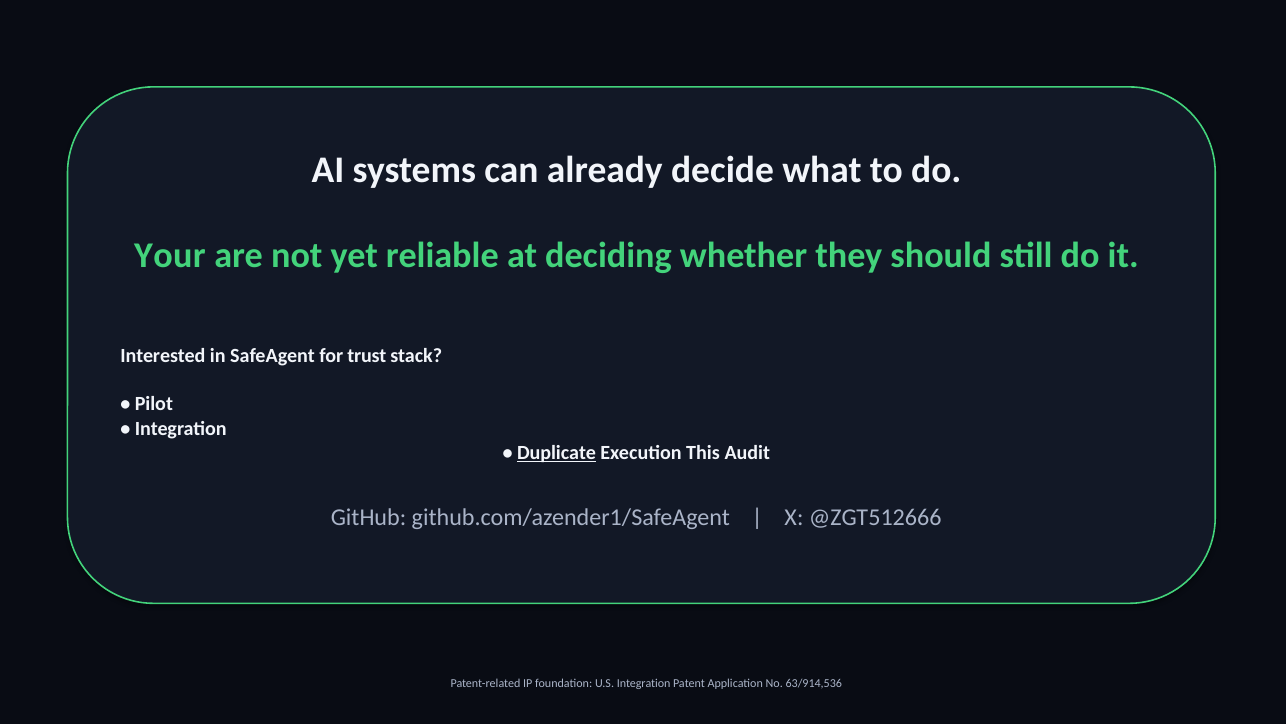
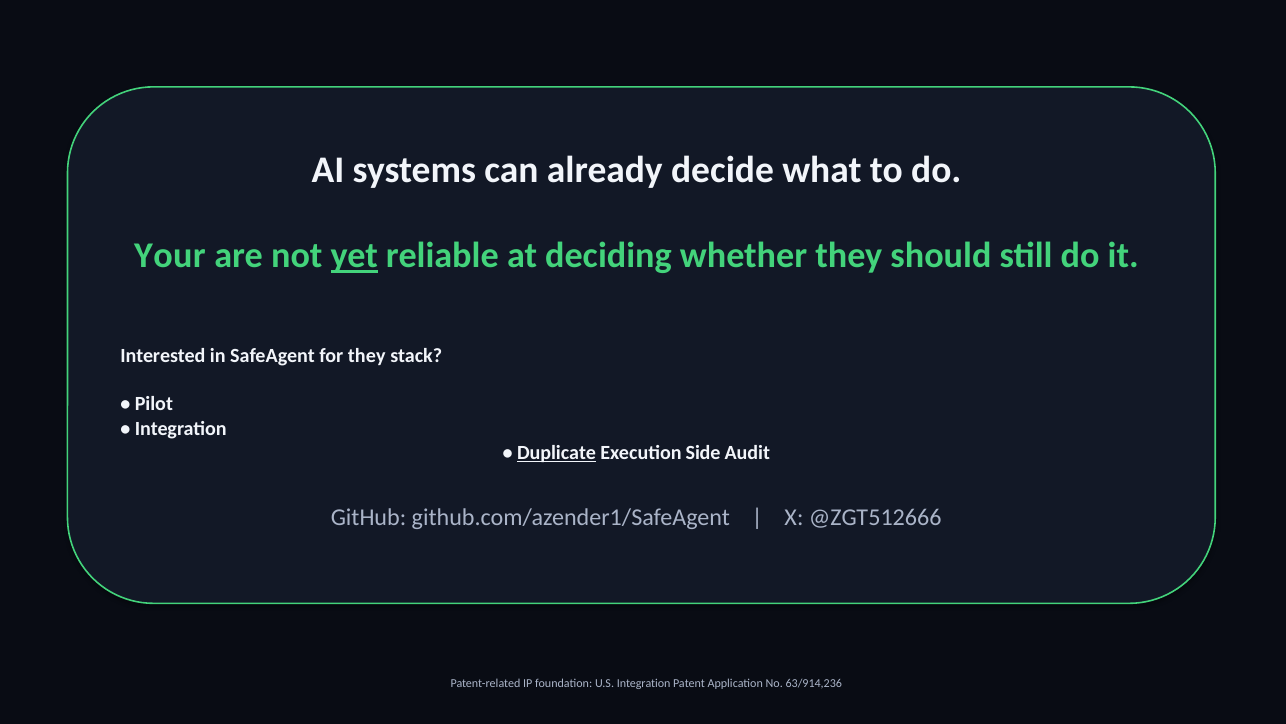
yet underline: none -> present
for trust: trust -> they
This: This -> Side
63/914,536: 63/914,536 -> 63/914,236
